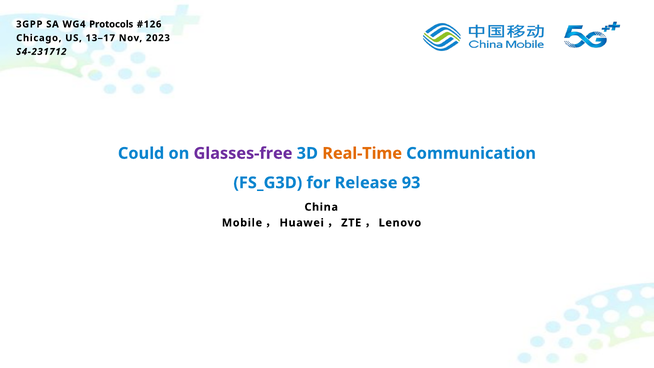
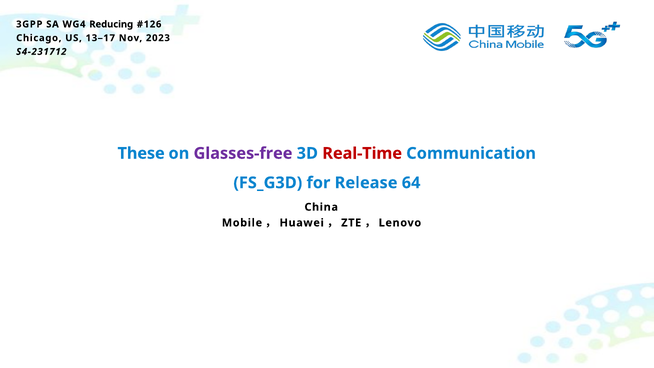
Protocols: Protocols -> Reducing
Could: Could -> These
Real-Time colour: orange -> red
93: 93 -> 64
